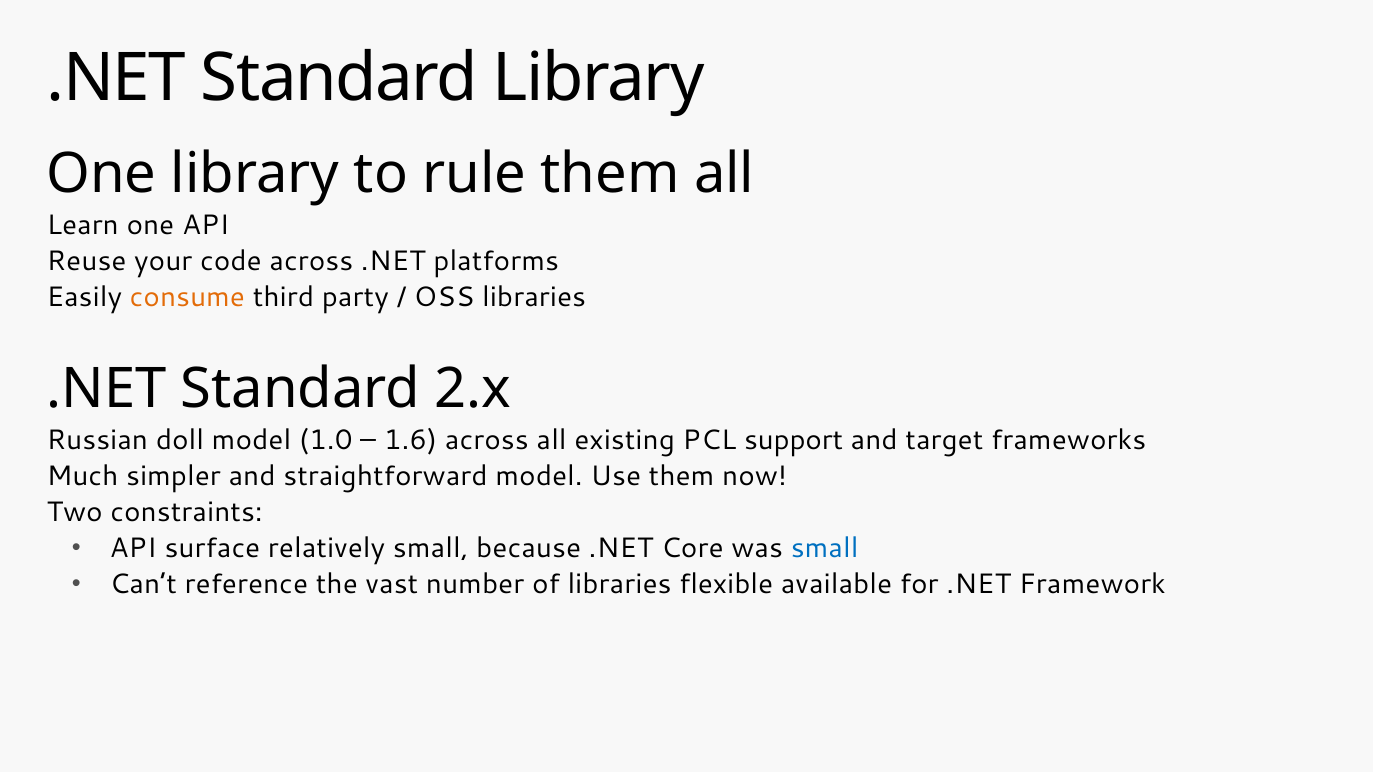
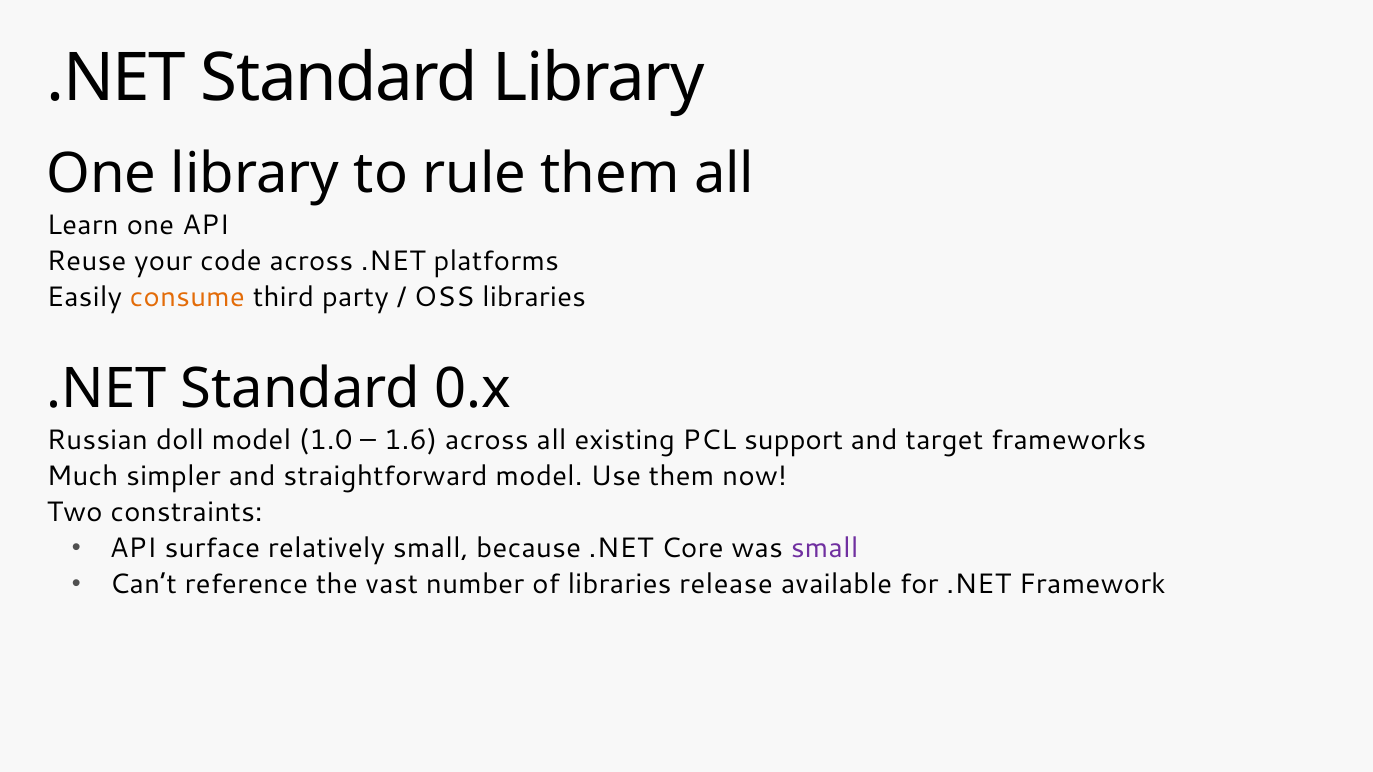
2.x: 2.x -> 0.x
small at (825, 548) colour: blue -> purple
flexible: flexible -> release
